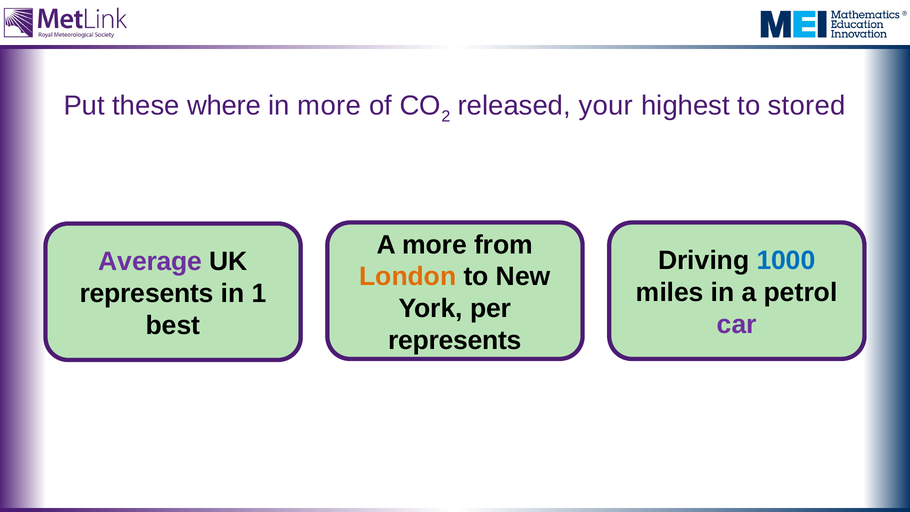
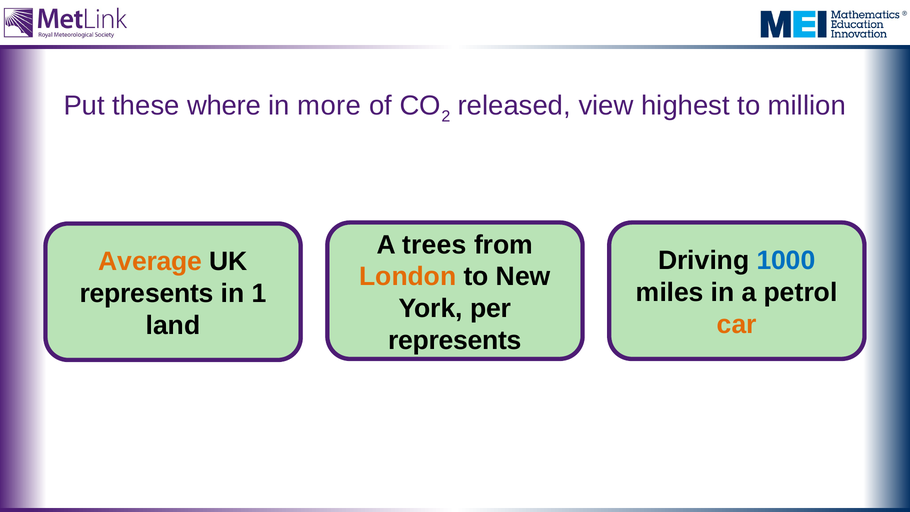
your: your -> view
stored: stored -> million
A more: more -> trees
Average colour: purple -> orange
car colour: purple -> orange
best: best -> land
